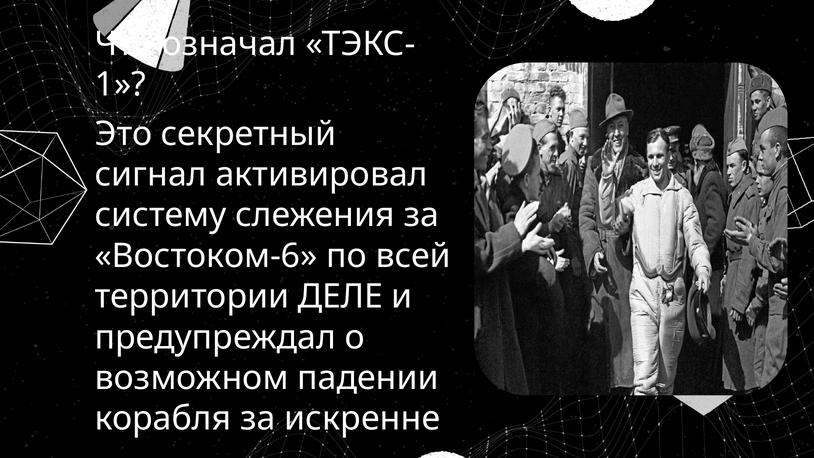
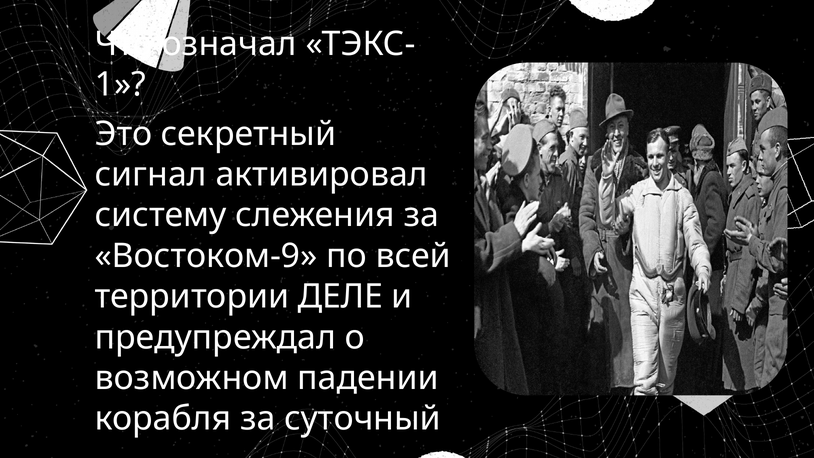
Востоком-6: Востоком-6 -> Востоком-9
искренне: искренне -> суточный
